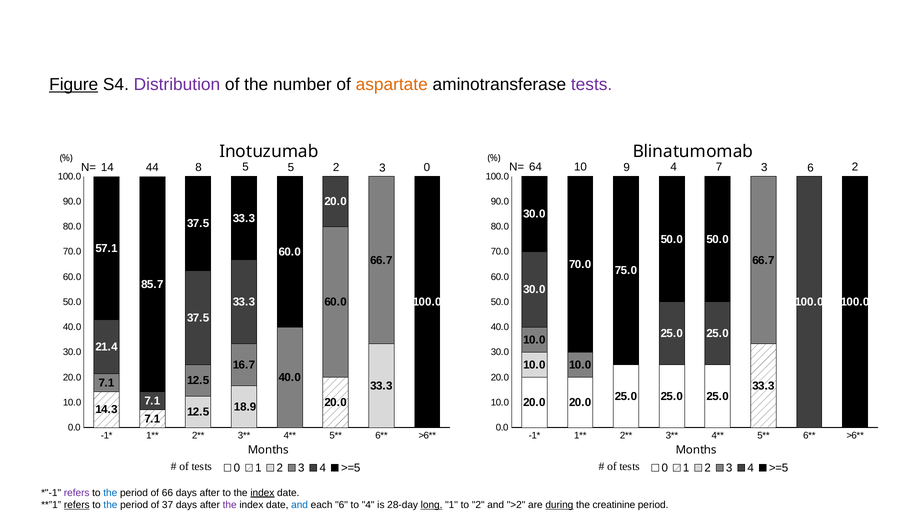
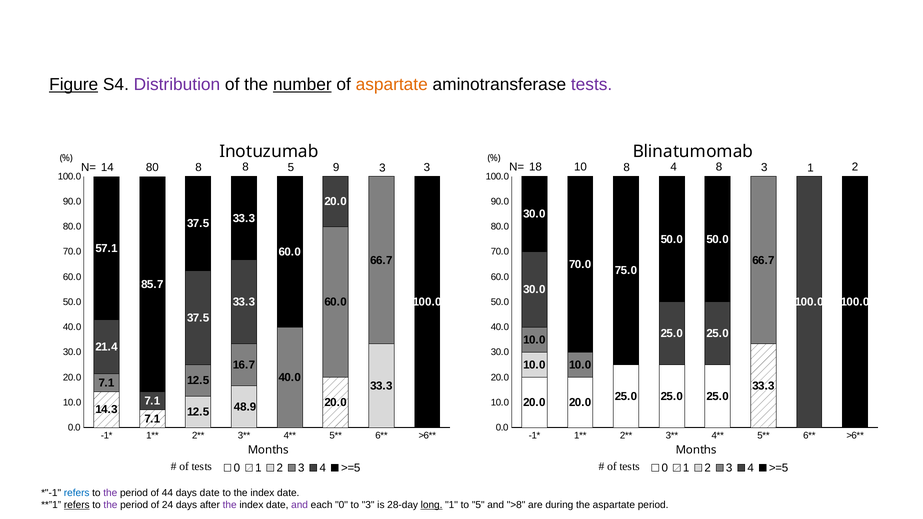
number underline: none -> present
44: 44 -> 80
8 5: 5 -> 8
5 2: 2 -> 9
3 0: 0 -> 3
64: 64 -> 18
10 9: 9 -> 8
4 7: 7 -> 8
3 6: 6 -> 1
18.9: 18.9 -> 48.9
refers at (77, 493) colour: purple -> blue
the at (110, 493) colour: blue -> purple
66: 66 -> 44
after at (210, 493): after -> date
index at (262, 493) underline: present -> none
the at (110, 505) colour: blue -> purple
37: 37 -> 24
and at (300, 505) colour: blue -> purple
each 6: 6 -> 0
to 4: 4 -> 3
to 2: 2 -> 5
>2: >2 -> >8
during underline: present -> none
the creatinine: creatinine -> aspartate
